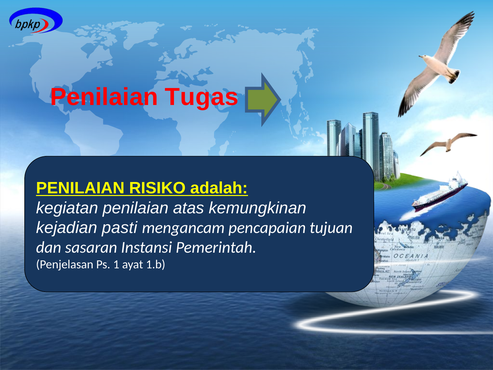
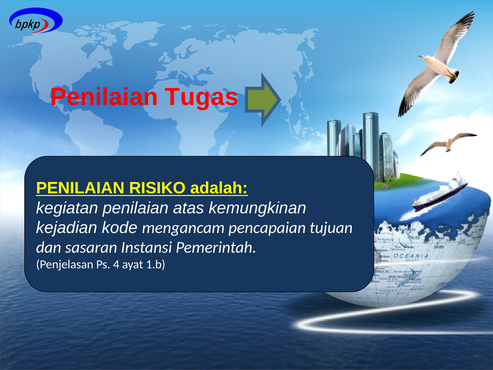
pasti: pasti -> kode
1: 1 -> 4
